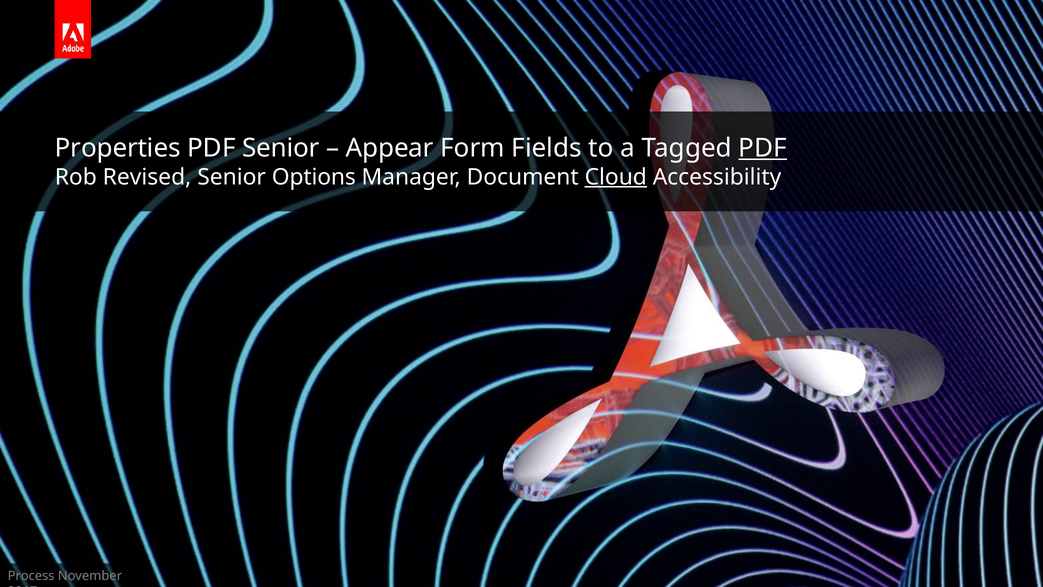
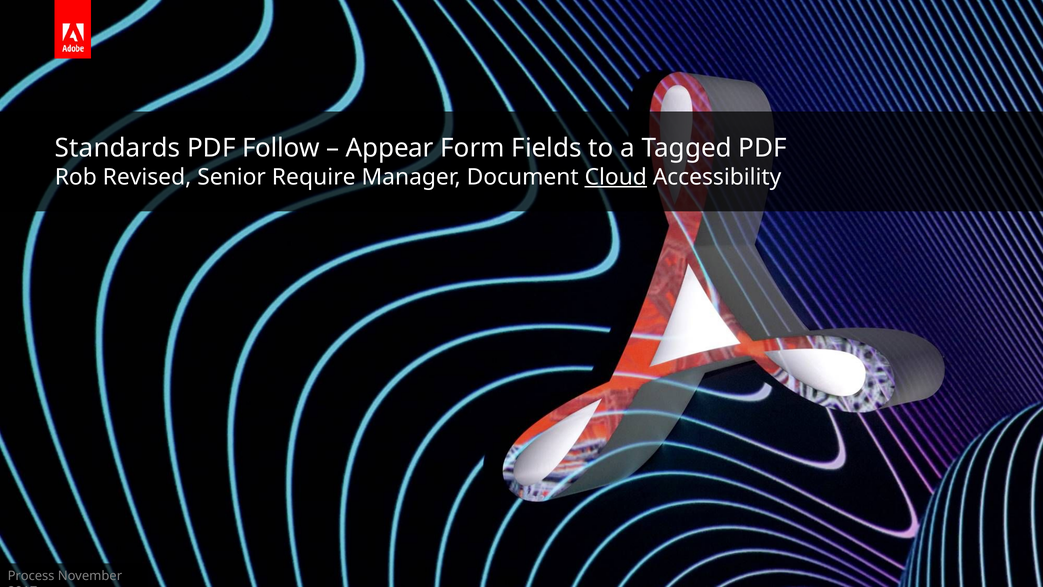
Properties: Properties -> Standards
PDF Senior: Senior -> Follow
PDF at (763, 148) underline: present -> none
Options: Options -> Require
